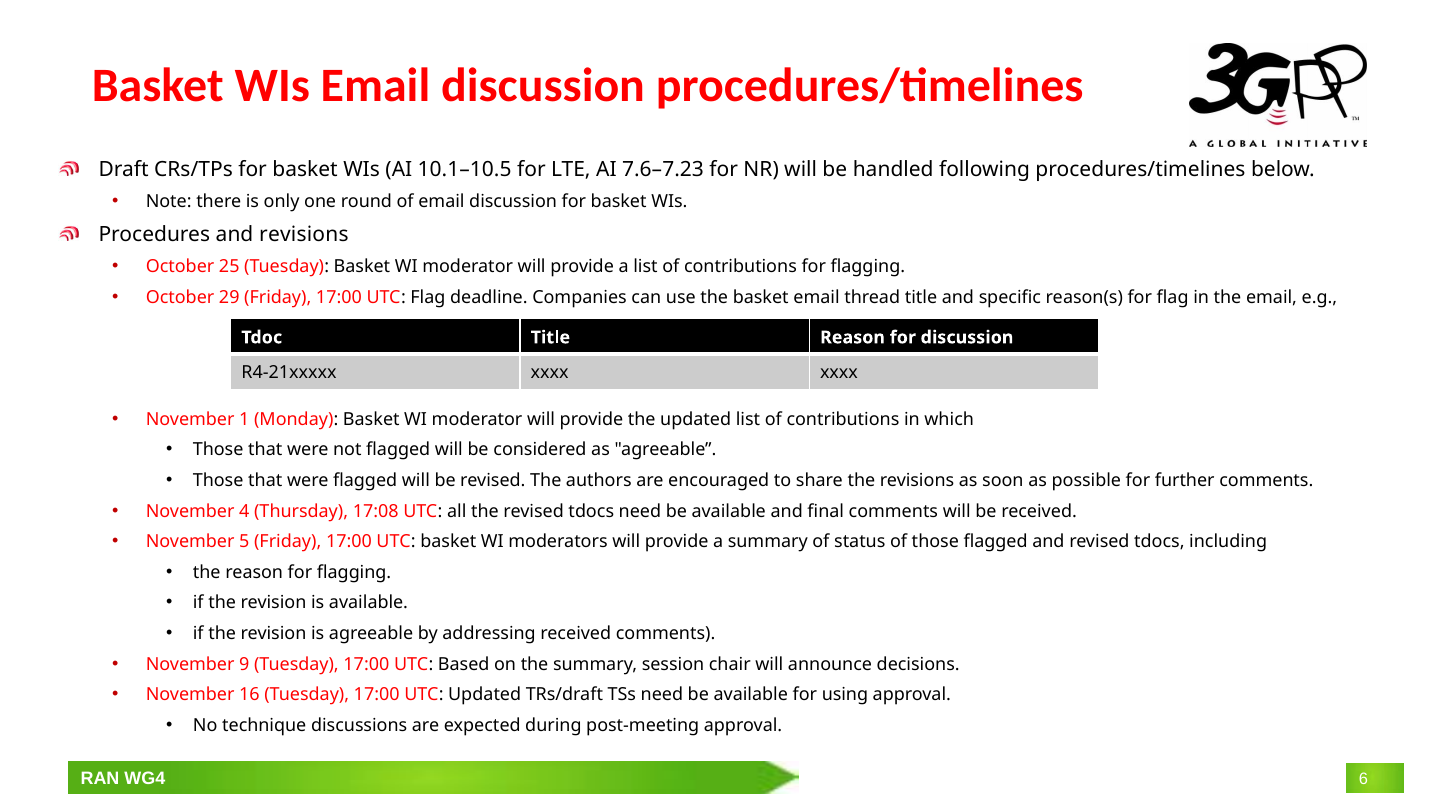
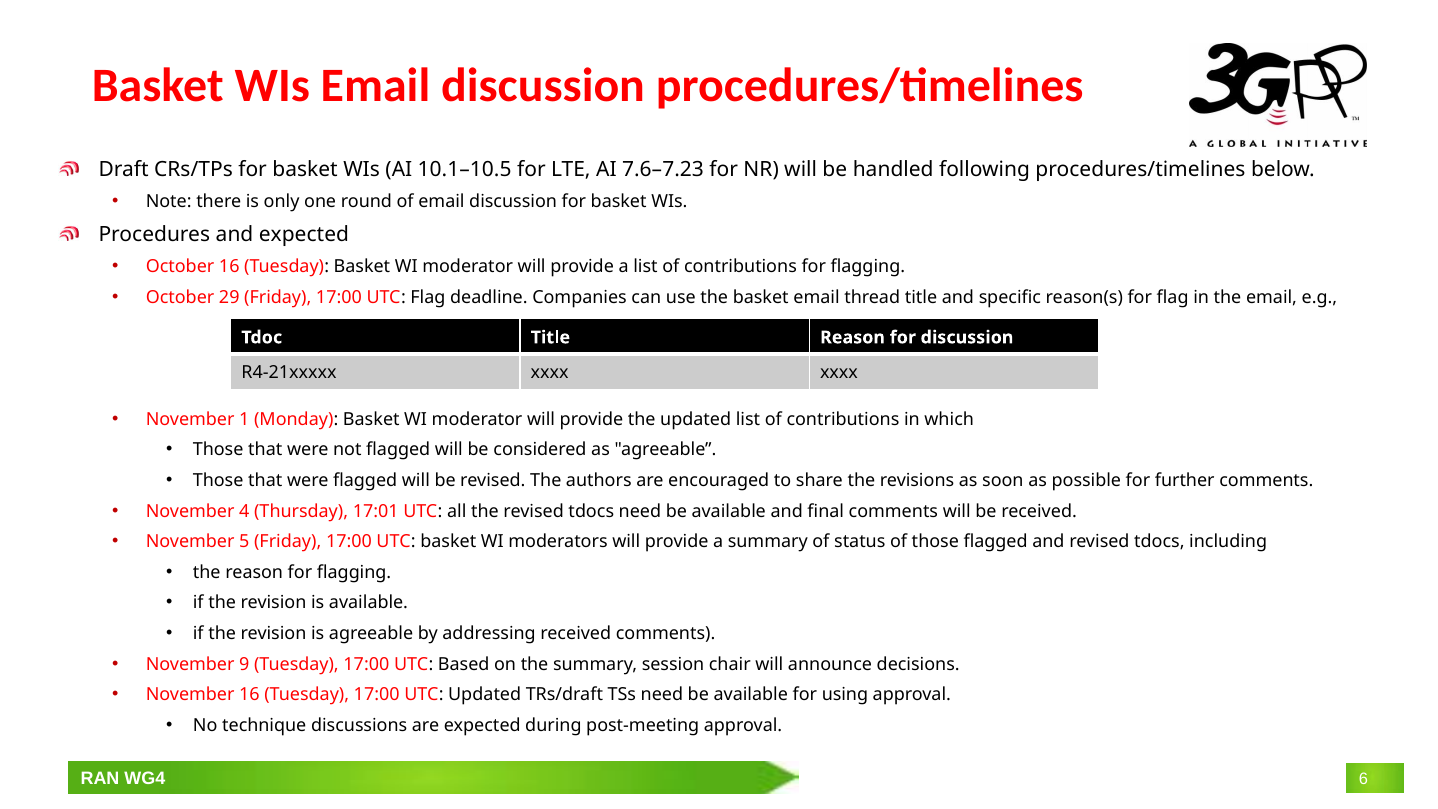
and revisions: revisions -> expected
October 25: 25 -> 16
17:08: 17:08 -> 17:01
